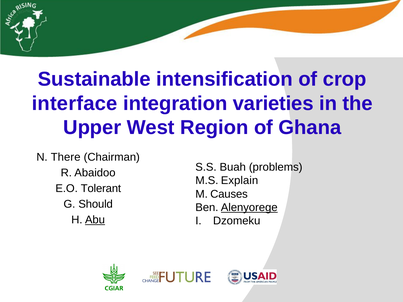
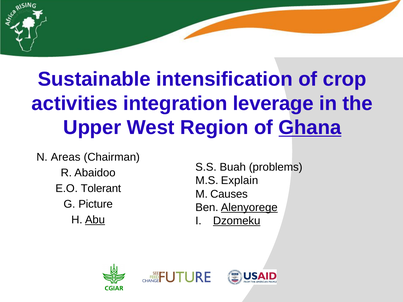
interface: interface -> activities
varieties: varieties -> leverage
Ghana underline: none -> present
There: There -> Areas
Should: Should -> Picture
Dzomeku underline: none -> present
